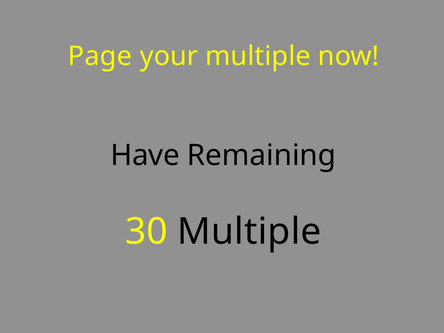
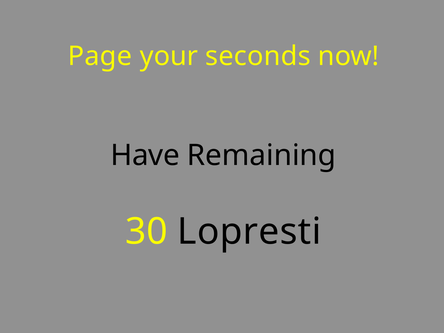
your multiple: multiple -> seconds
30 Multiple: Multiple -> Lopresti
